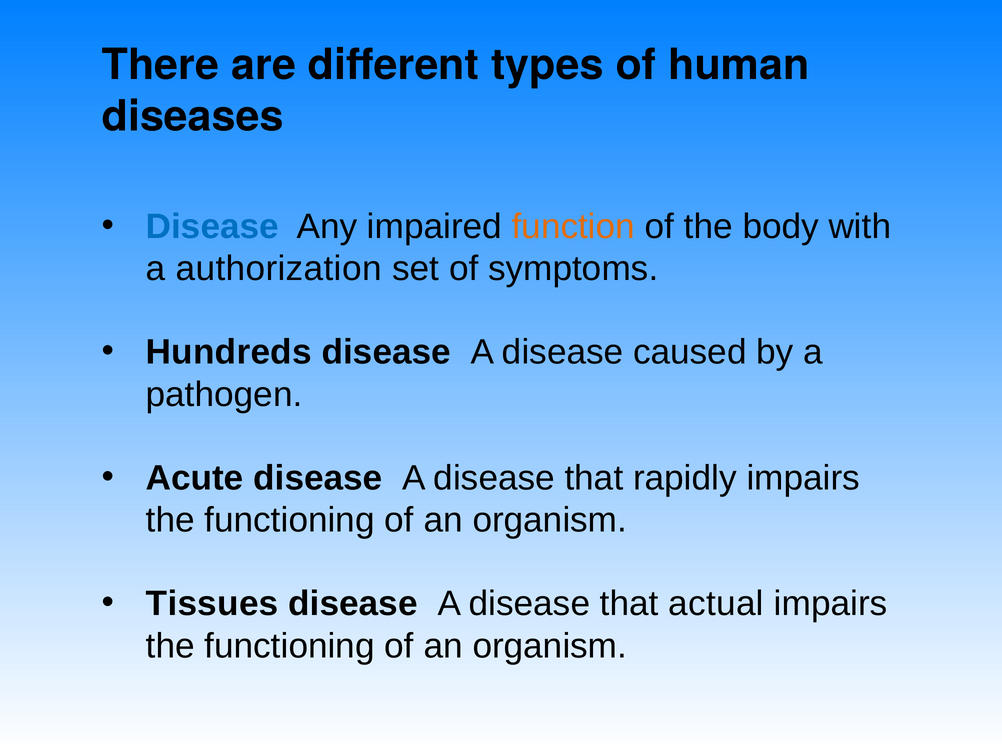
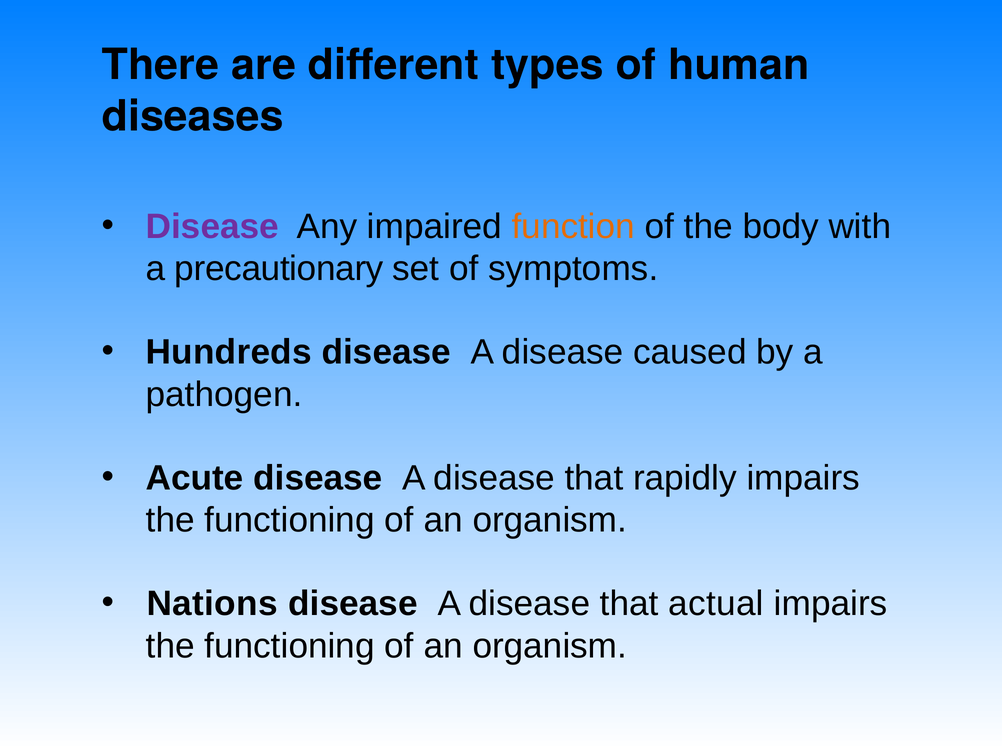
Disease at (212, 226) colour: blue -> purple
authorization: authorization -> precautionary
Tissues: Tissues -> Nations
